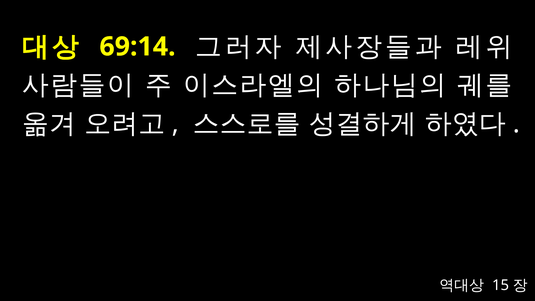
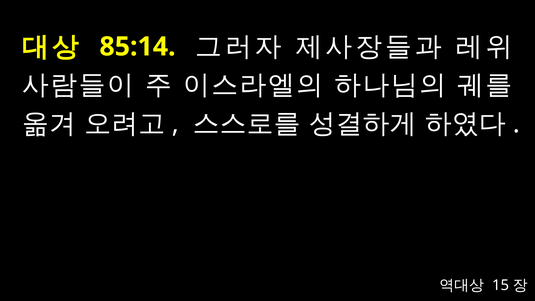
69:14: 69:14 -> 85:14
